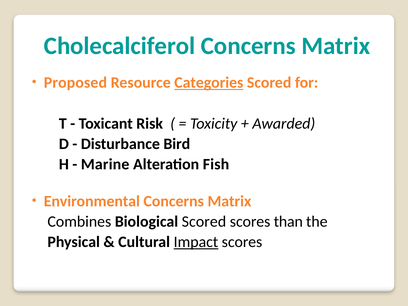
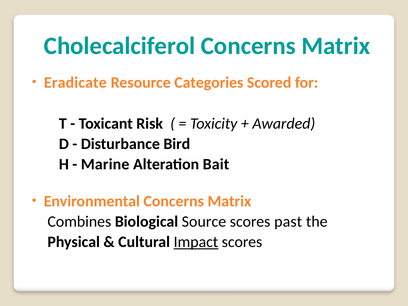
Proposed: Proposed -> Eradicate
Categories underline: present -> none
Fish: Fish -> Bait
Biological Scored: Scored -> Source
than: than -> past
